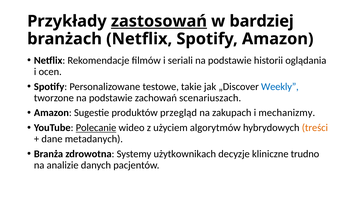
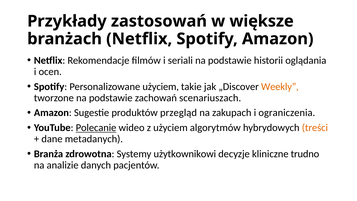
zastosowań underline: present -> none
bardziej: bardziej -> większe
Personalizowane testowe: testowe -> użyciem
Weekly colour: blue -> orange
mechanizmy: mechanizmy -> ograniczenia
użytkownikach: użytkownikach -> użytkownikowi
